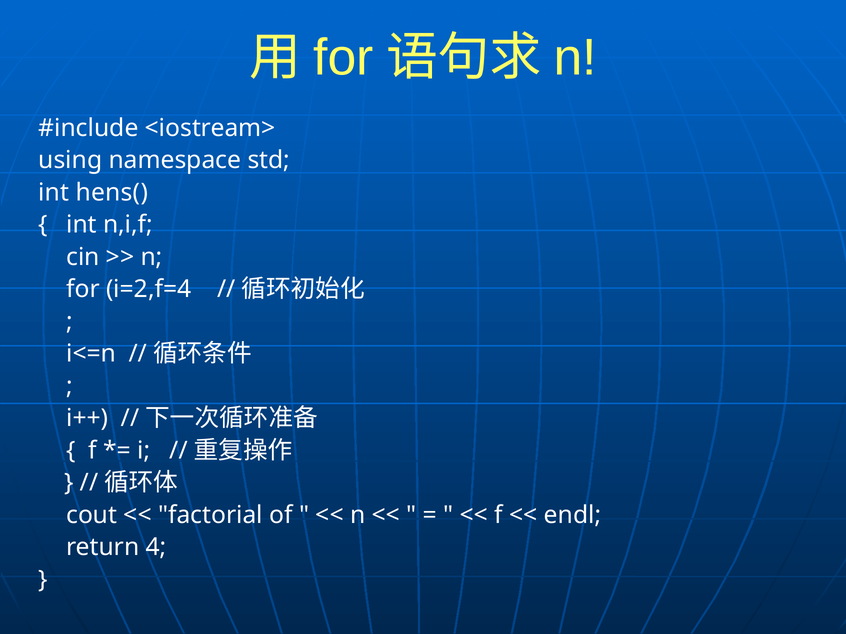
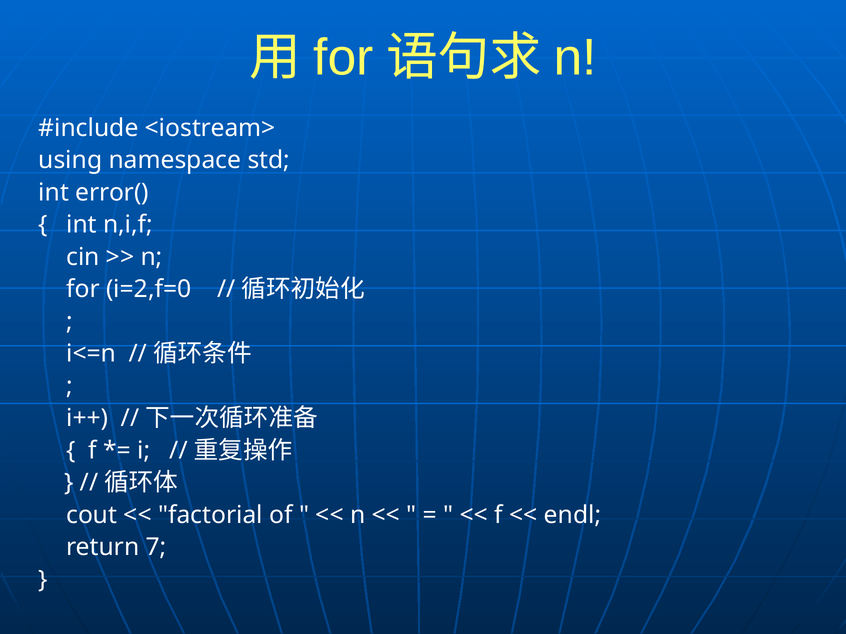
hens(: hens( -> error(
i=2,f=4: i=2,f=4 -> i=2,f=0
4: 4 -> 7
